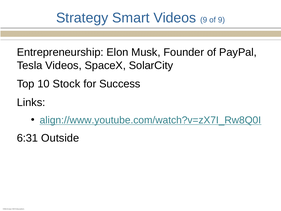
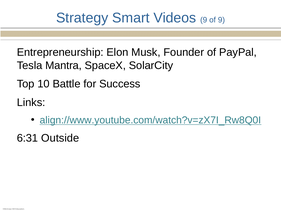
Tesla Videos: Videos -> Mantra
Stock: Stock -> Battle
